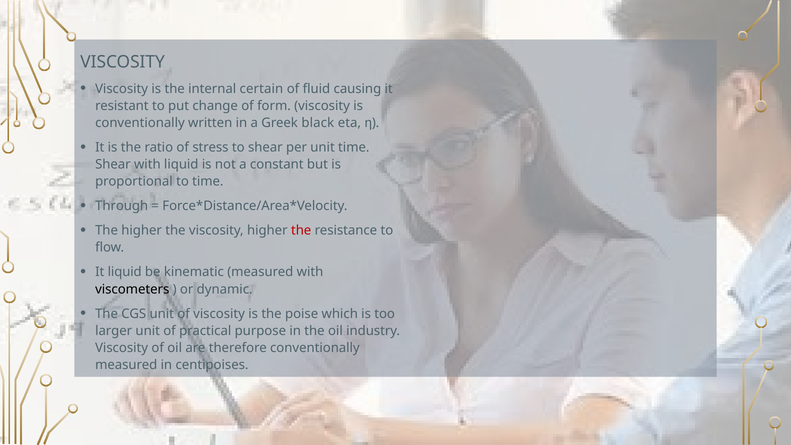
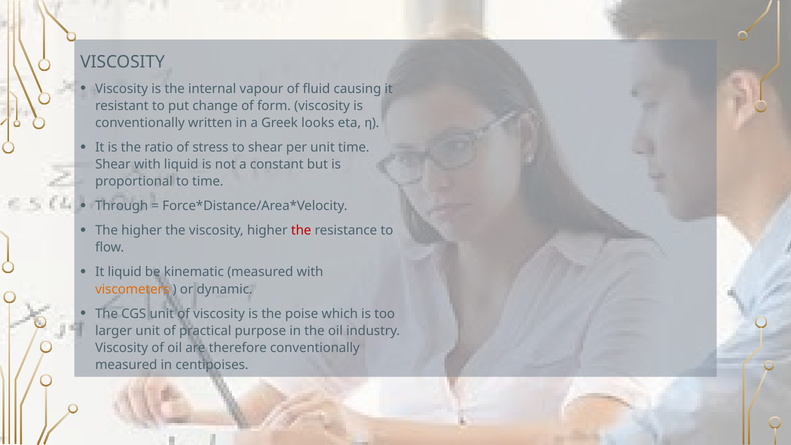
certain: certain -> vapour
black: black -> looks
viscometers colour: black -> orange
